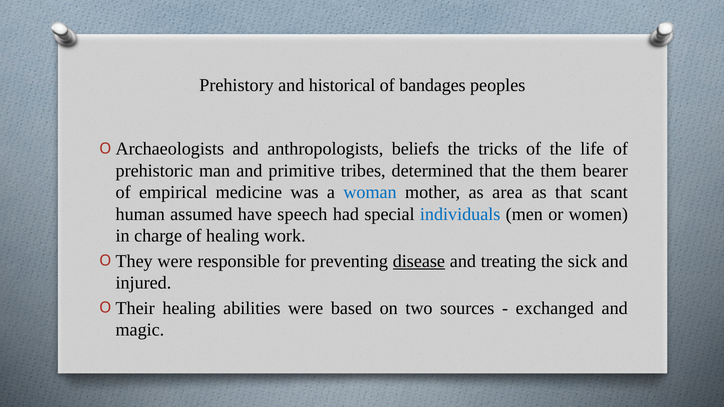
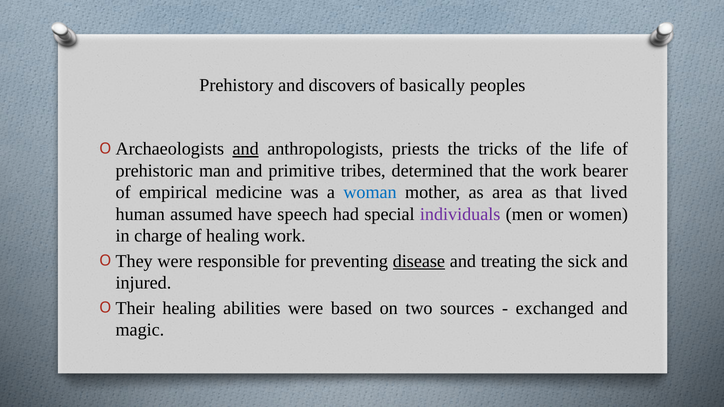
historical: historical -> discovers
bandages: bandages -> basically
and at (246, 149) underline: none -> present
beliefs: beliefs -> priests
the them: them -> work
scant: scant -> lived
individuals colour: blue -> purple
